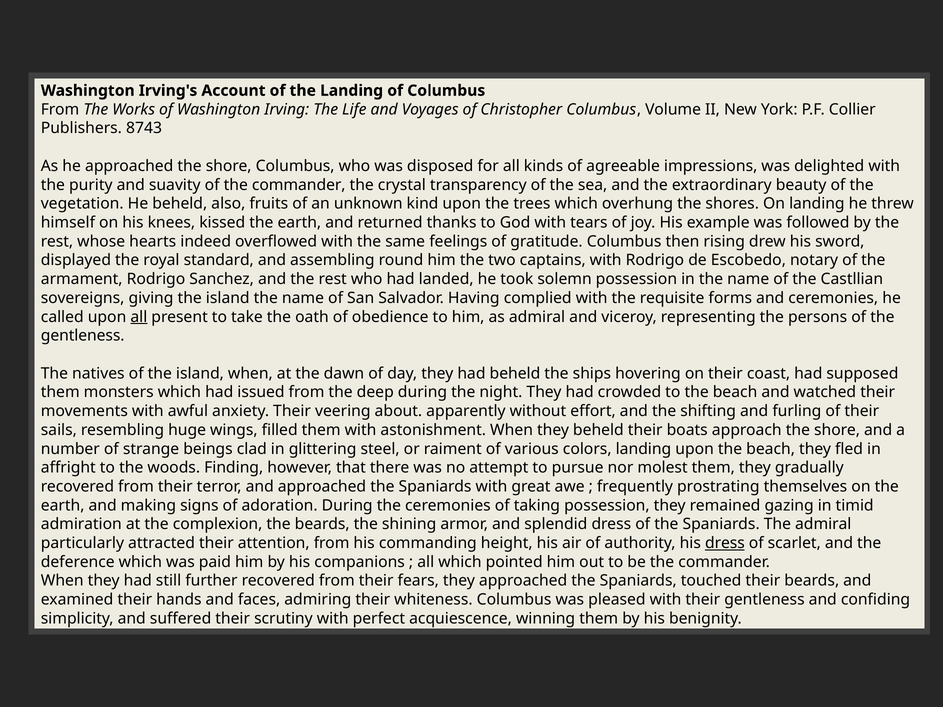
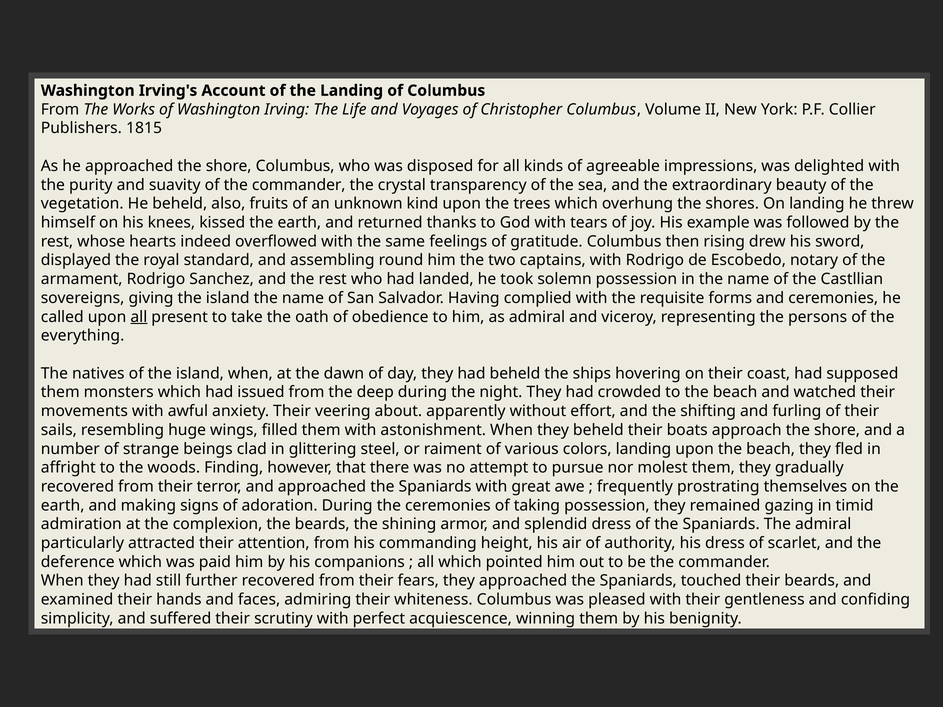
8743: 8743 -> 1815
gentleness at (83, 336): gentleness -> everything
dress at (725, 543) underline: present -> none
